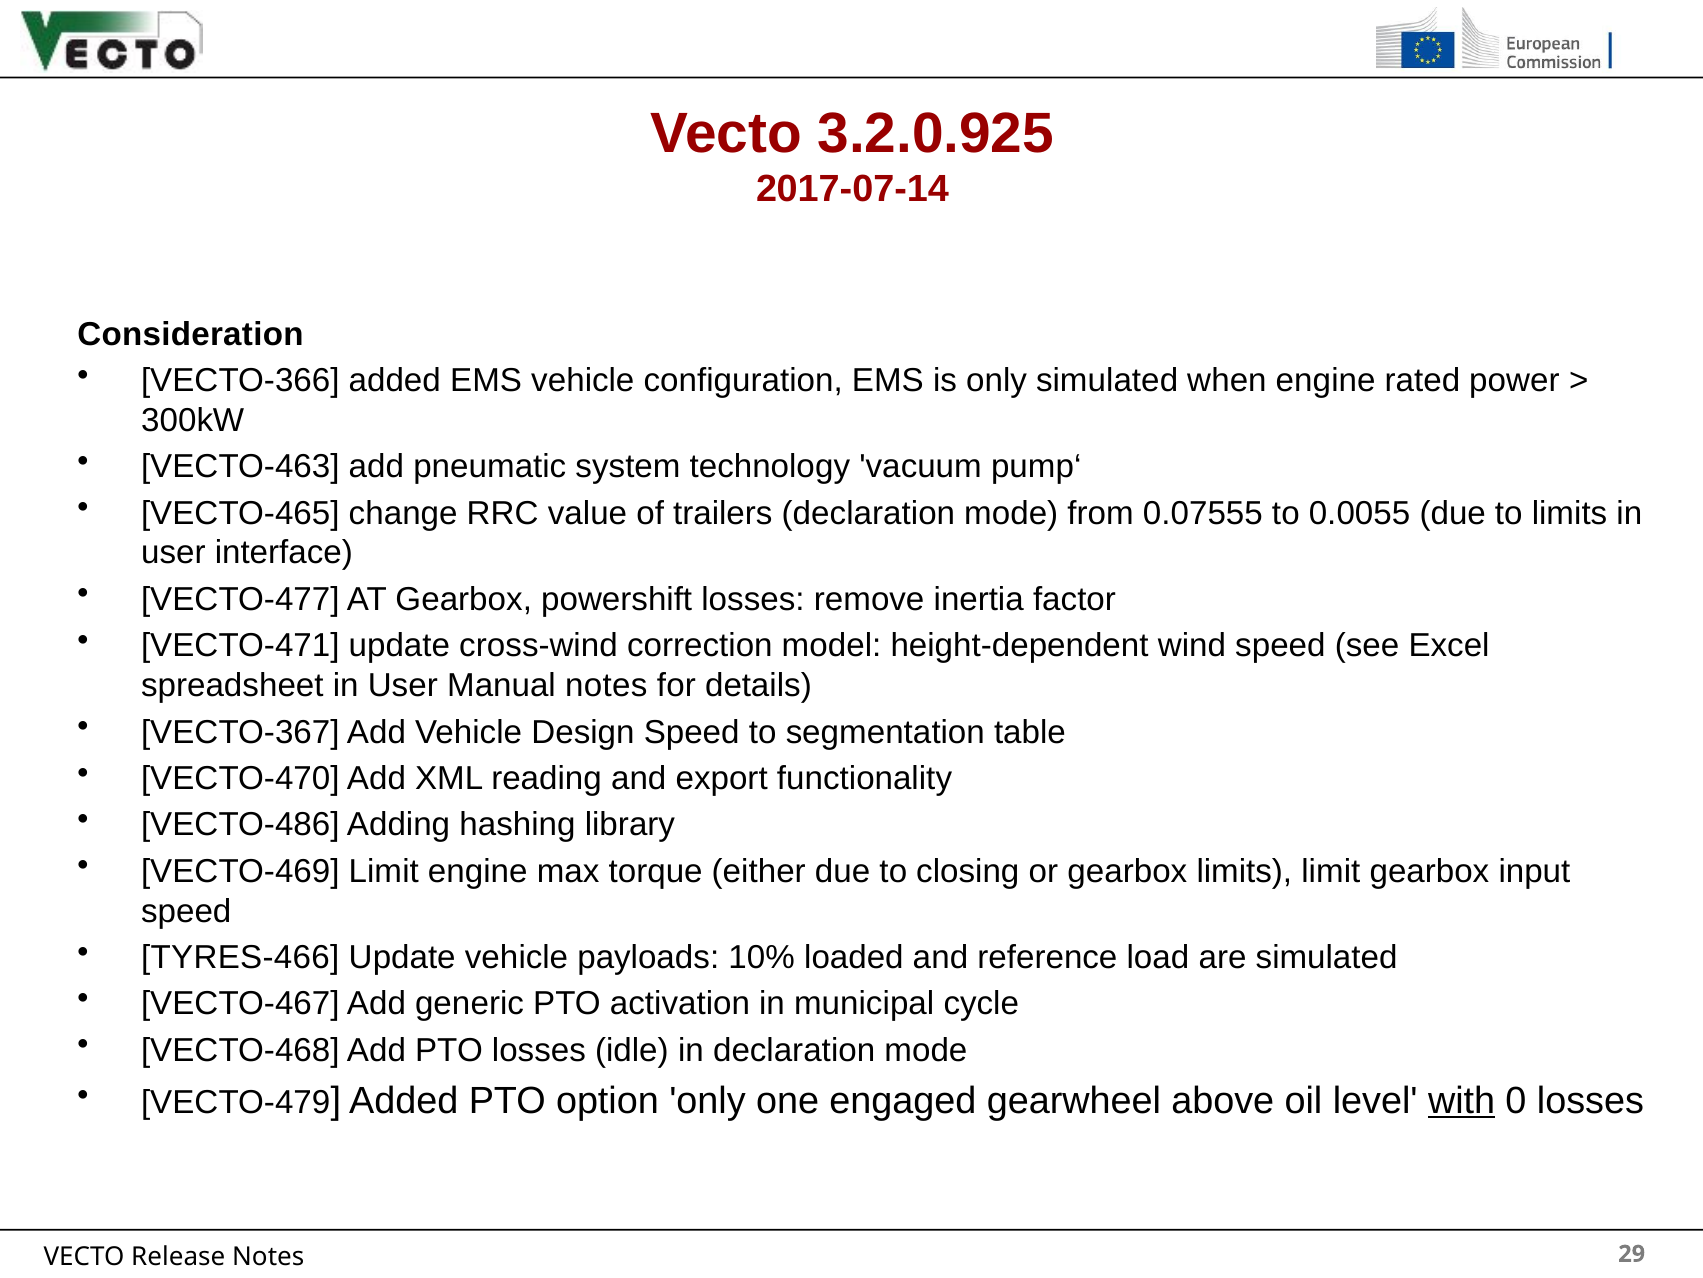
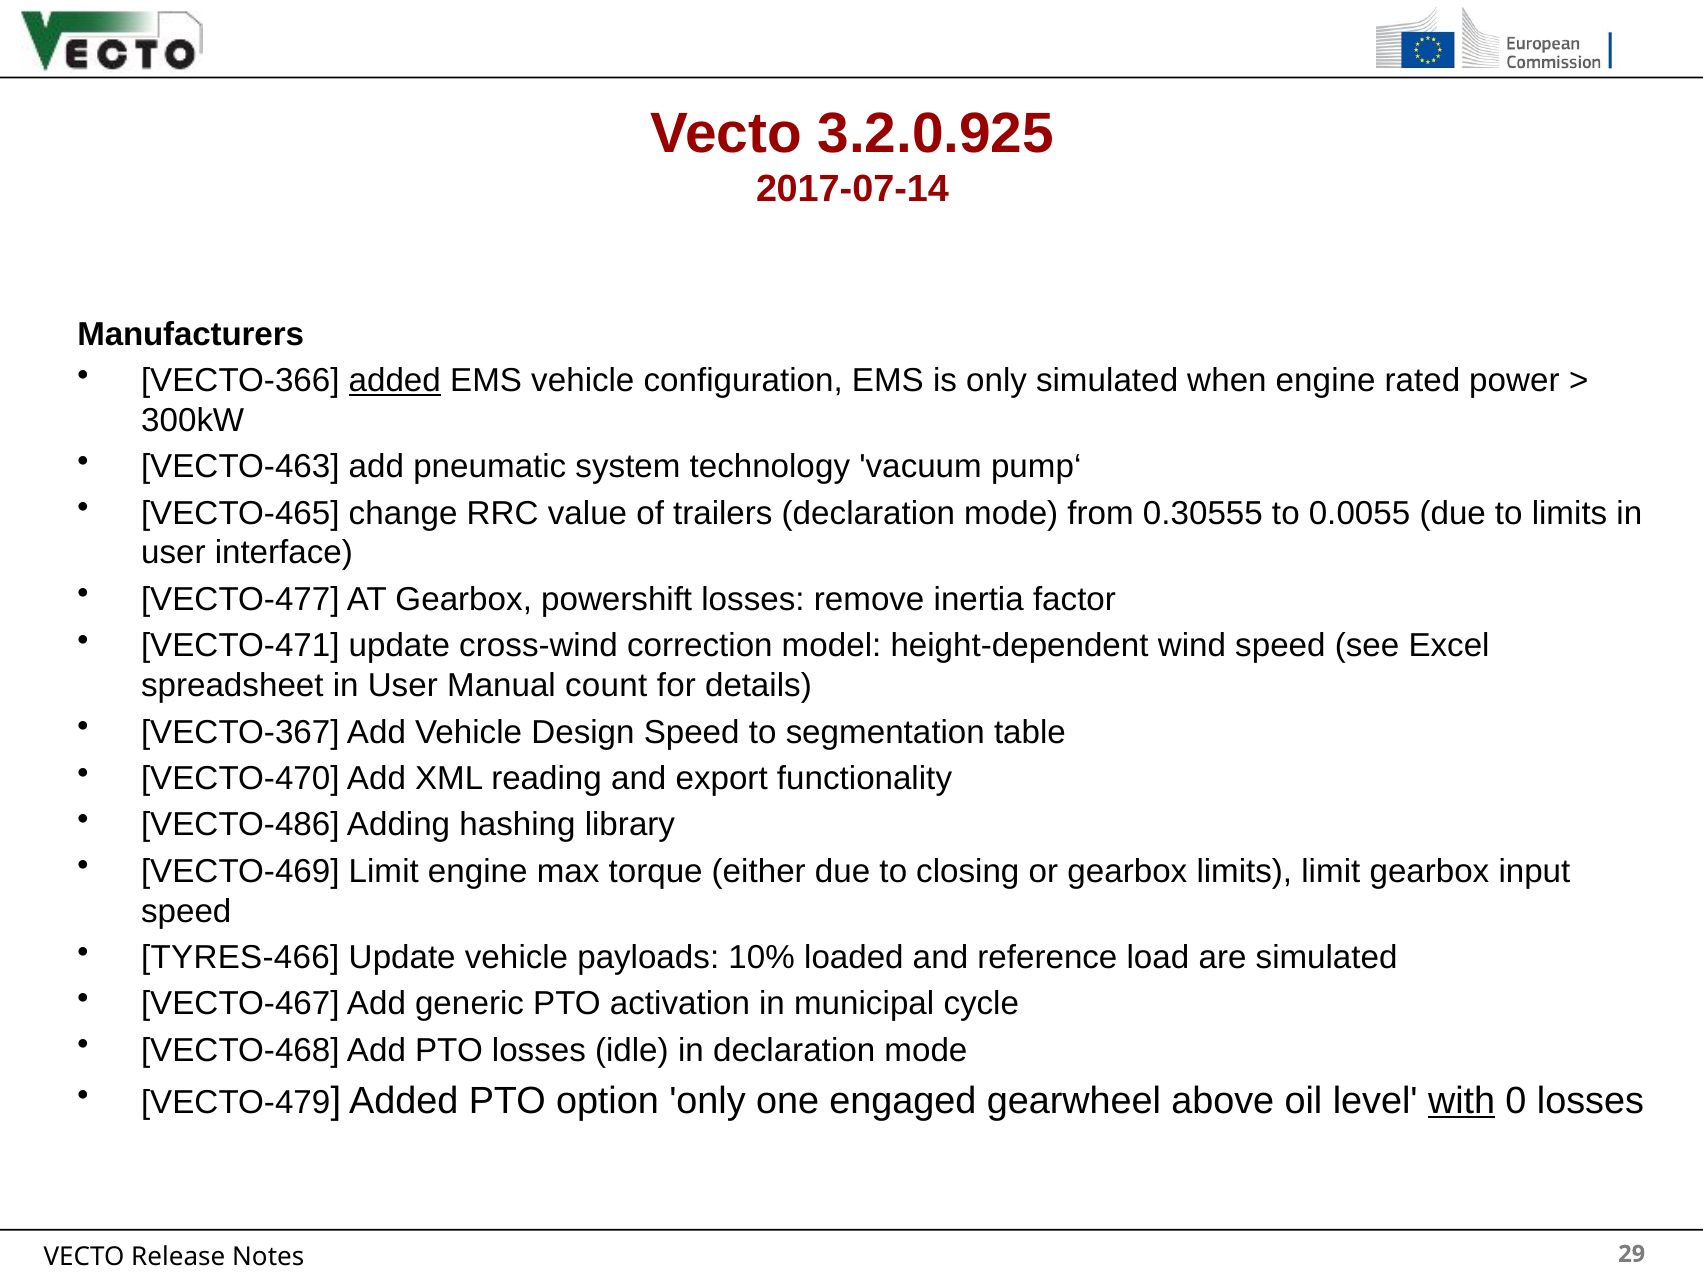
Consideration: Consideration -> Manufacturers
added at (395, 380) underline: none -> present
0.07555: 0.07555 -> 0.30555
Manual notes: notes -> count
